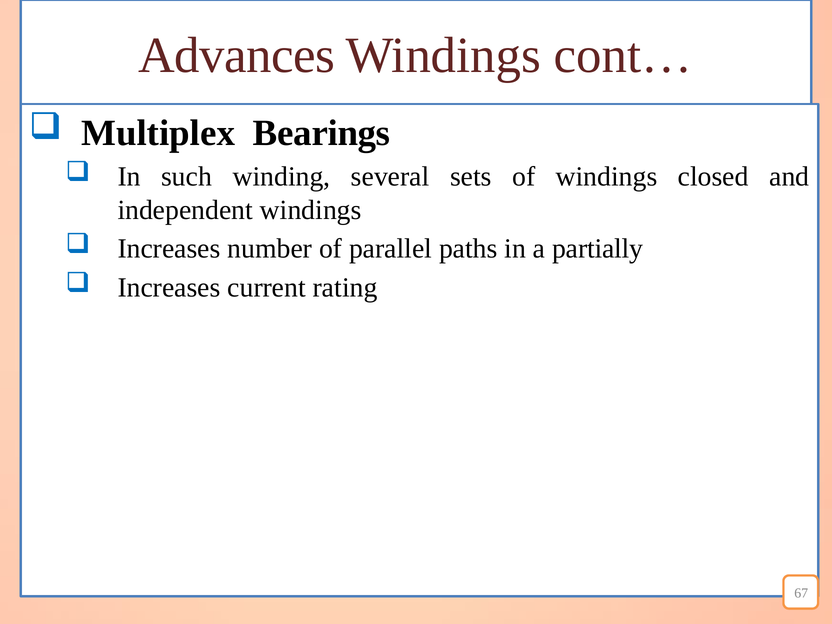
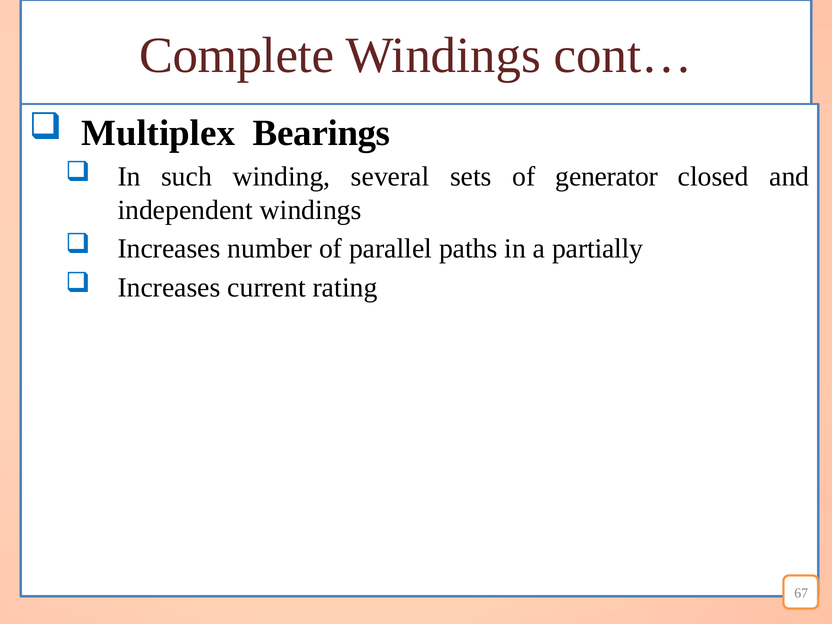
Advances: Advances -> Complete
of windings: windings -> generator
